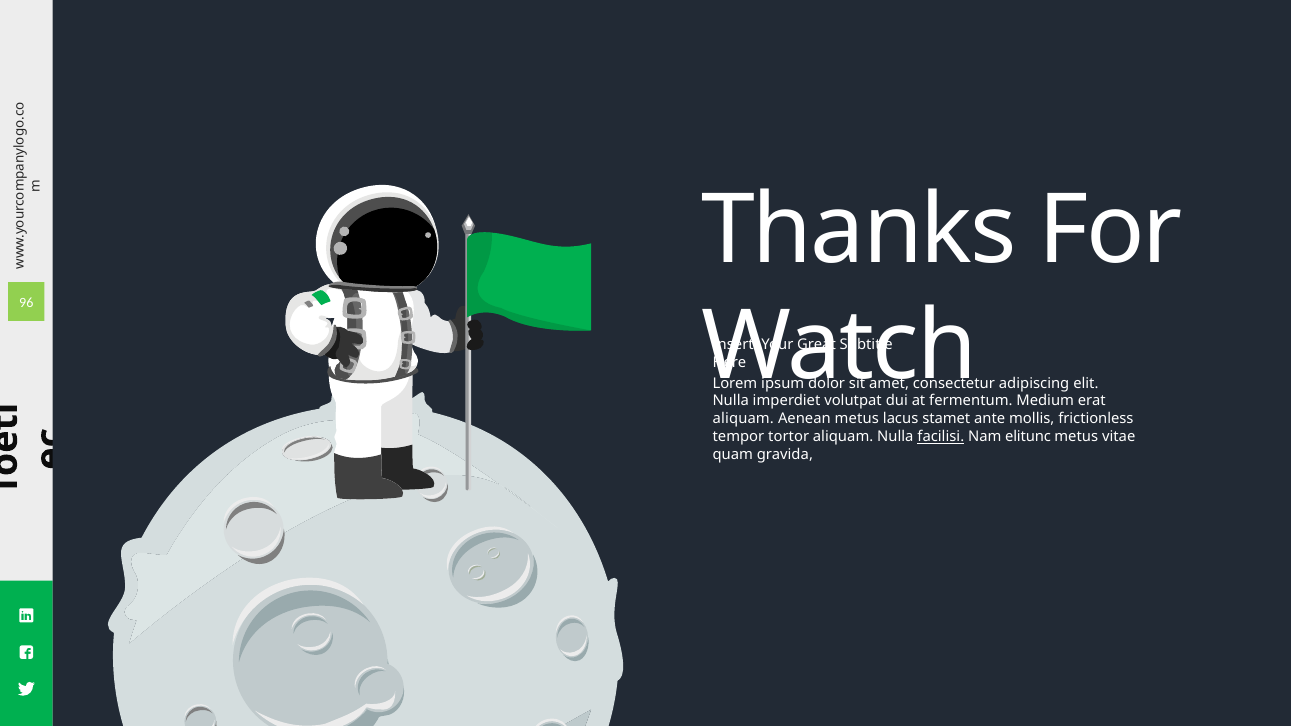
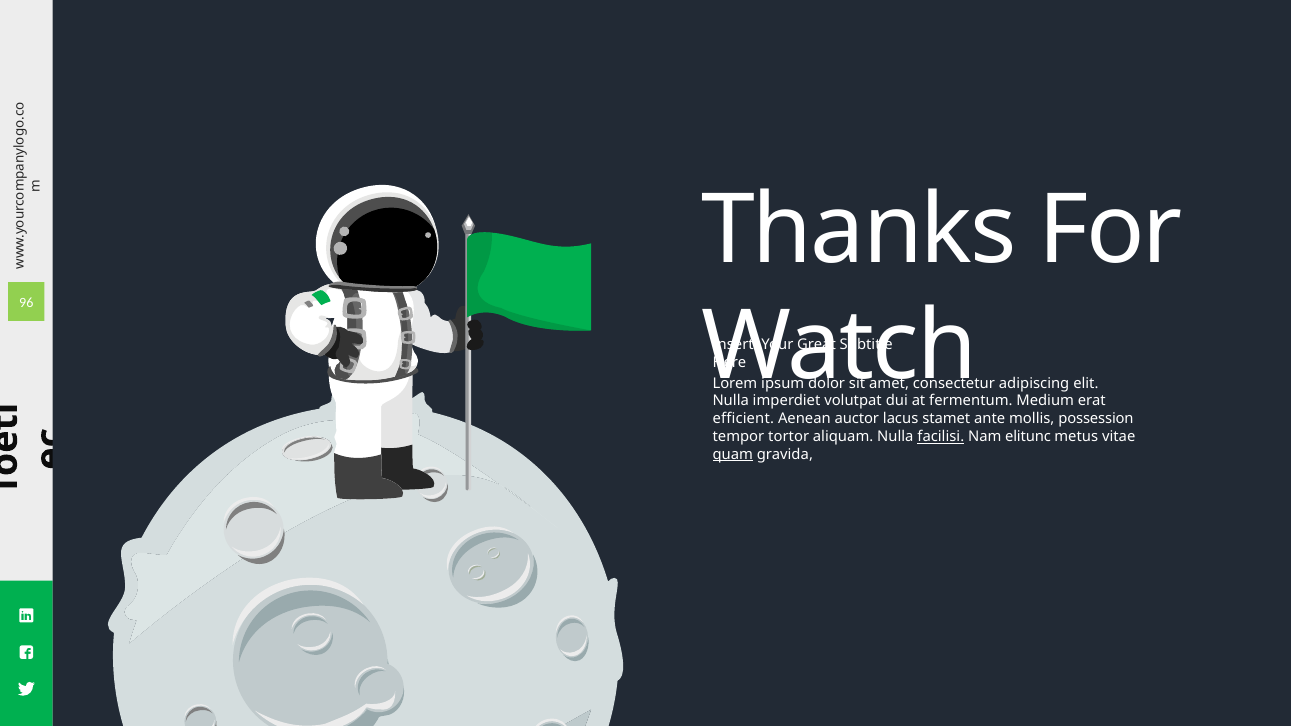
aliquam at (743, 419): aliquam -> efficient
Aenean metus: metus -> auctor
frictionless: frictionless -> possession
quam underline: none -> present
